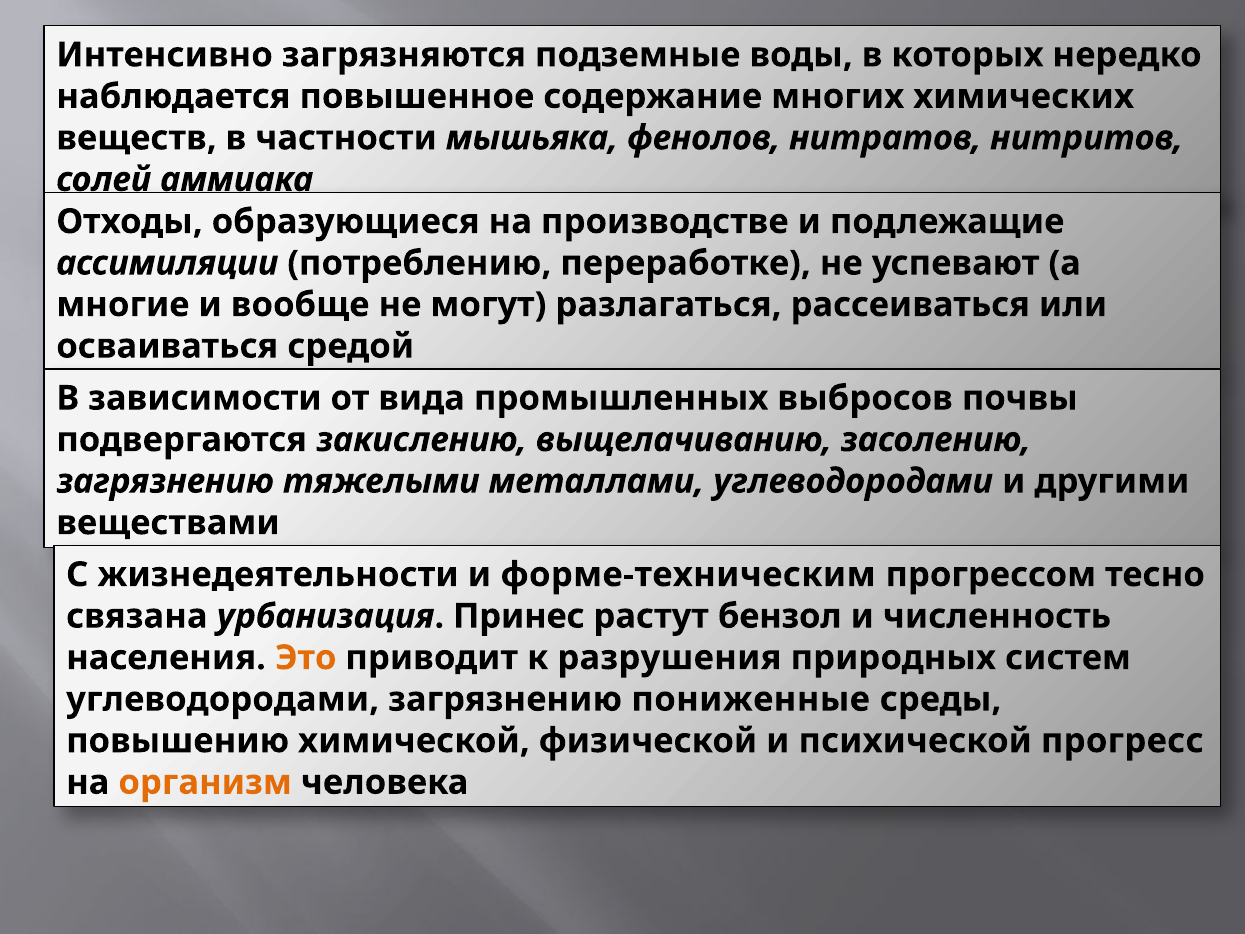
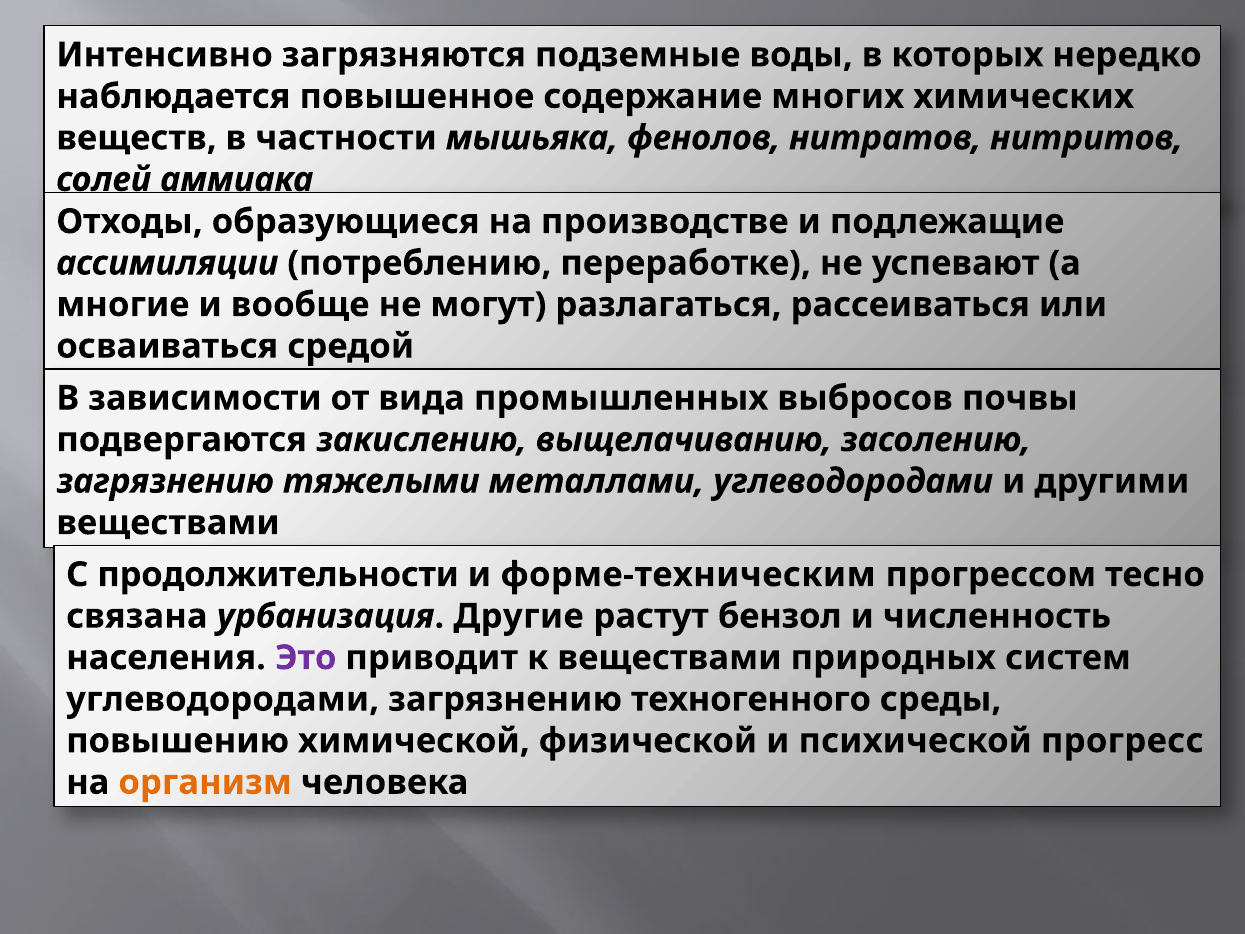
жизнедеятельности: жизнедеятельности -> продолжительности
Принес: Принес -> Другие
Это colour: orange -> purple
к разрушения: разрушения -> веществами
пониженные: пониженные -> техногенного
